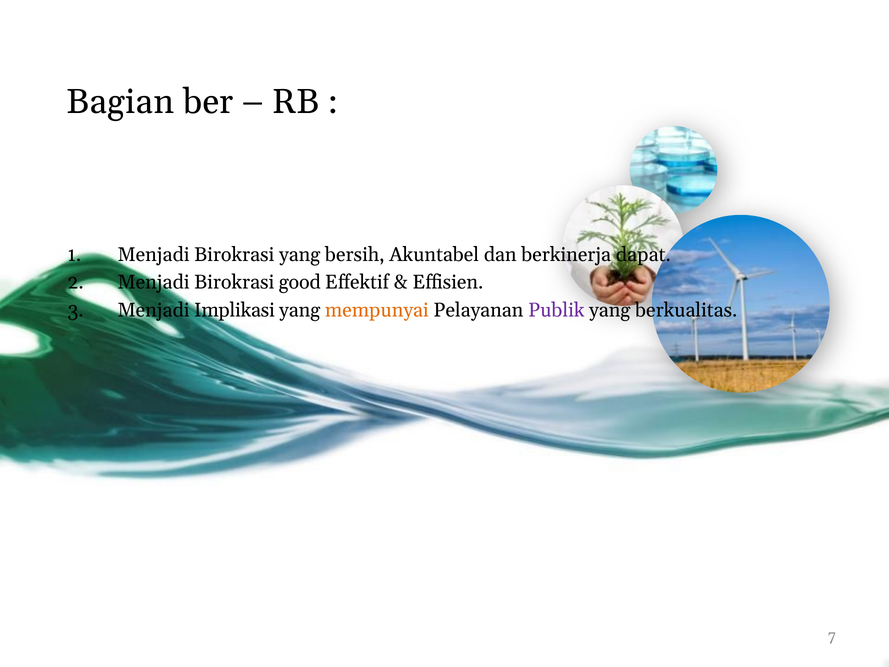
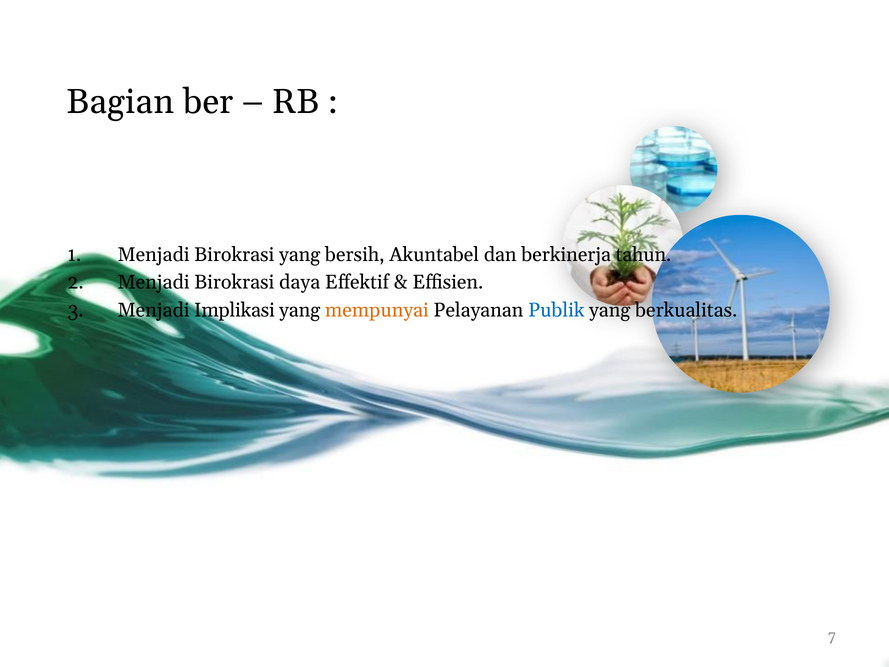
dapat: dapat -> tahun
good: good -> daya
Publik colour: purple -> blue
